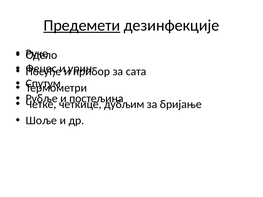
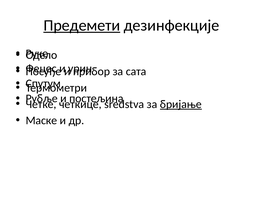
дубљим: дубљим -> sredstva
бријање underline: none -> present
Шоље: Шоље -> Маске
